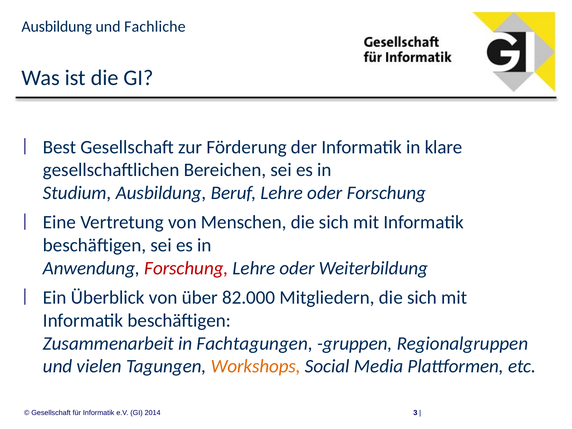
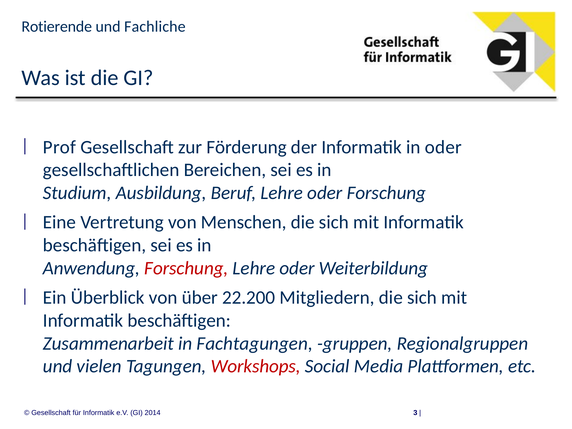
Ausbildung at (57, 27): Ausbildung -> Rotierende
Best: Best -> Prof
in klare: klare -> oder
82.000: 82.000 -> 22.200
Workshops colour: orange -> red
